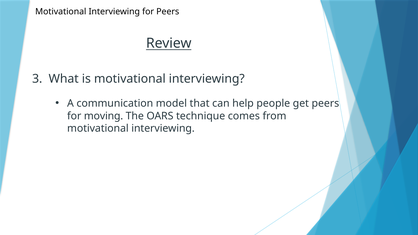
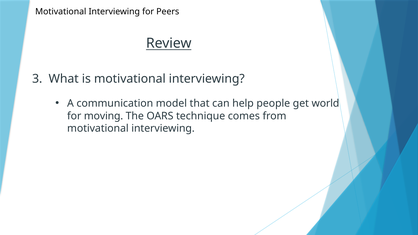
get peers: peers -> world
